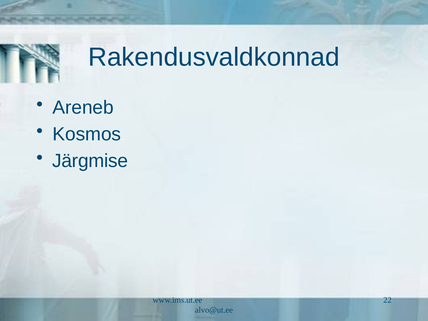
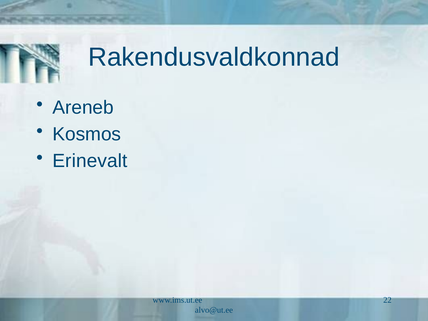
Järgmise: Järgmise -> Erinevalt
